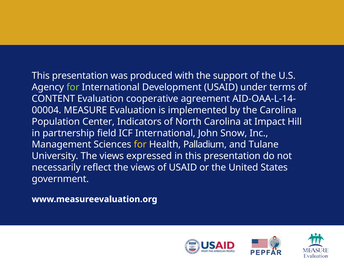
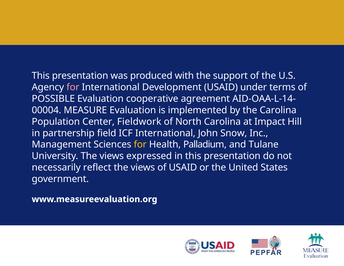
for at (73, 87) colour: light green -> pink
CONTENT: CONTENT -> POSSIBLE
Indicators: Indicators -> Fieldwork
